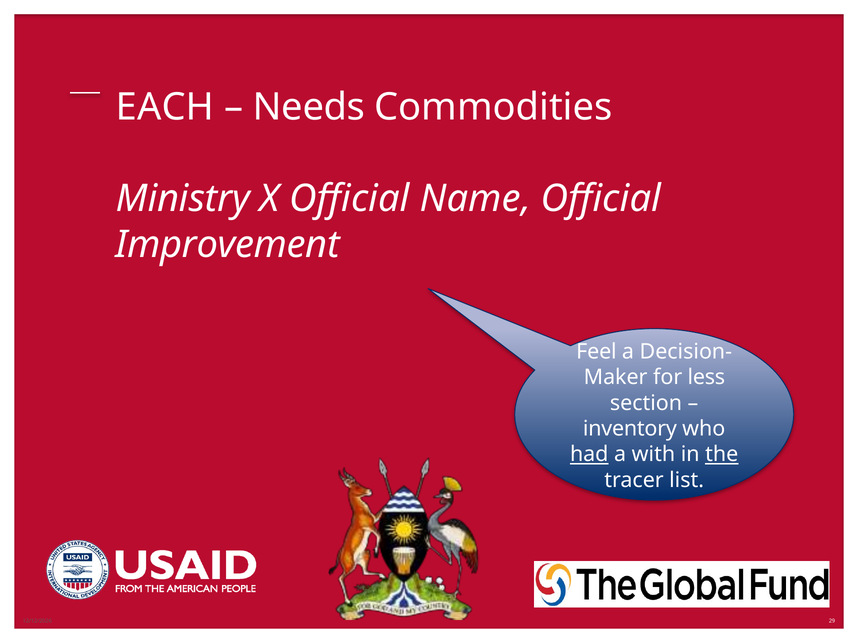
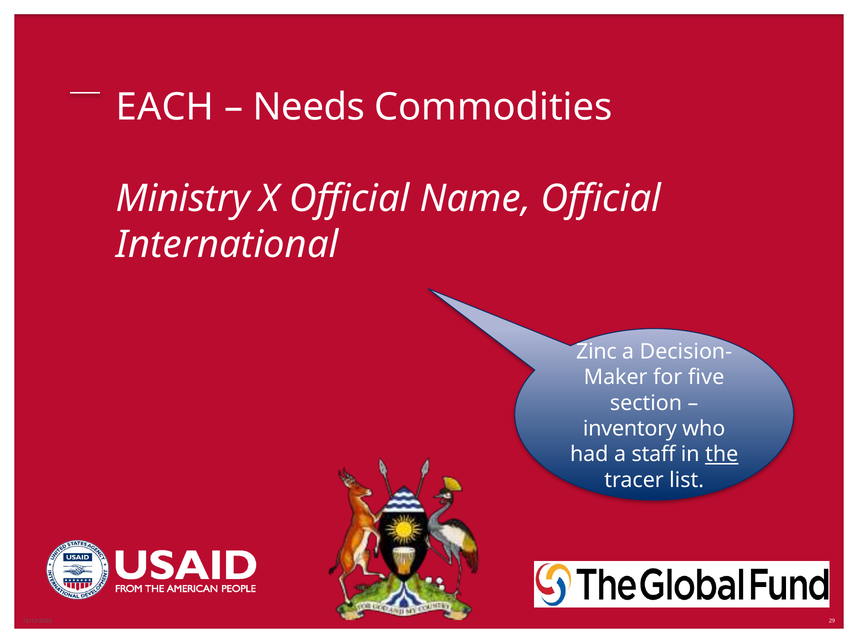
Improvement: Improvement -> International
Feel: Feel -> Zinc
less: less -> five
had underline: present -> none
with: with -> staff
